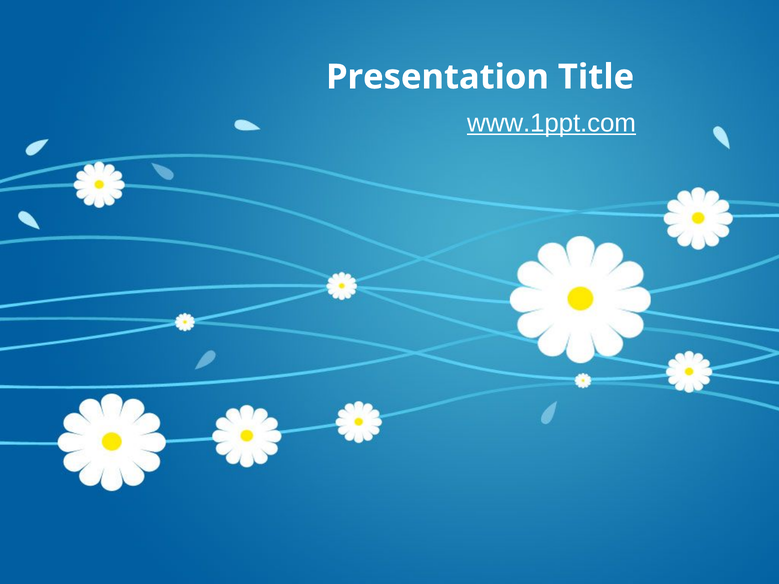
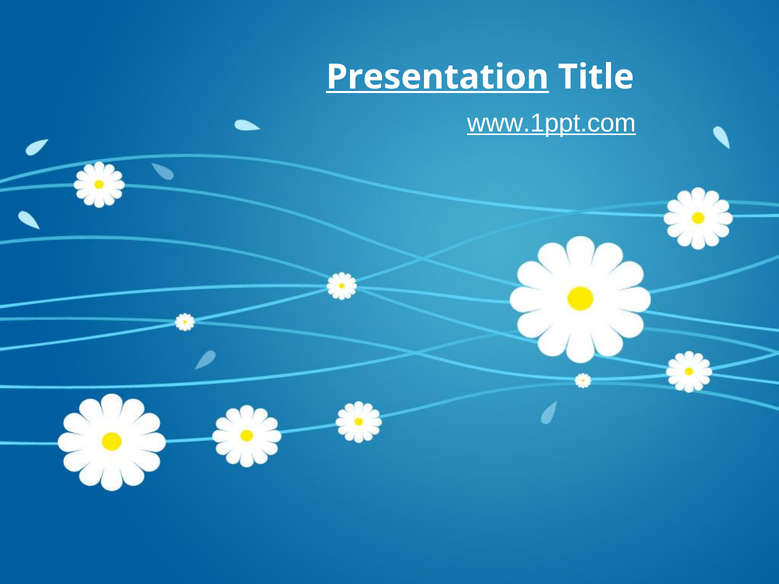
Presentation underline: none -> present
